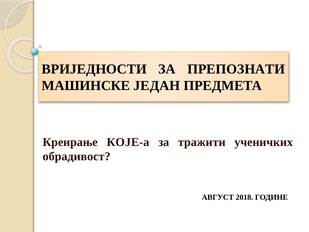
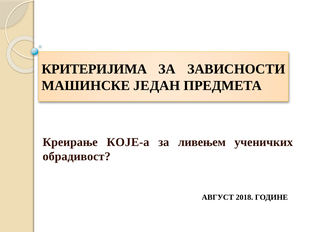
ВРИЈЕДНОСТИ: ВРИЈЕДНОСТИ -> КРИТЕРИЈИМА
ПРЕПОЗНАТИ: ПРЕПОЗНАТИ -> ЗАВИСНОСТИ
тражити: тражити -> ливењем
